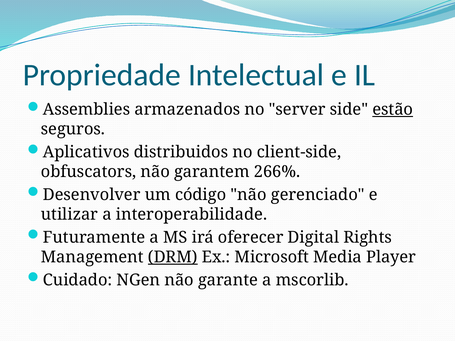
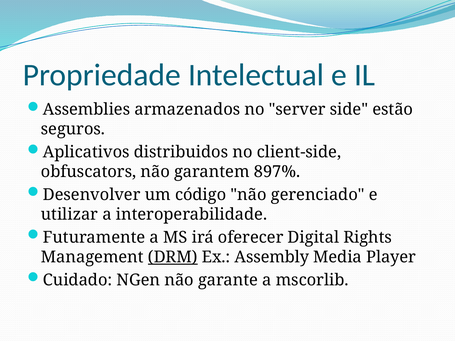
estão underline: present -> none
266%: 266% -> 897%
Microsoft: Microsoft -> Assembly
